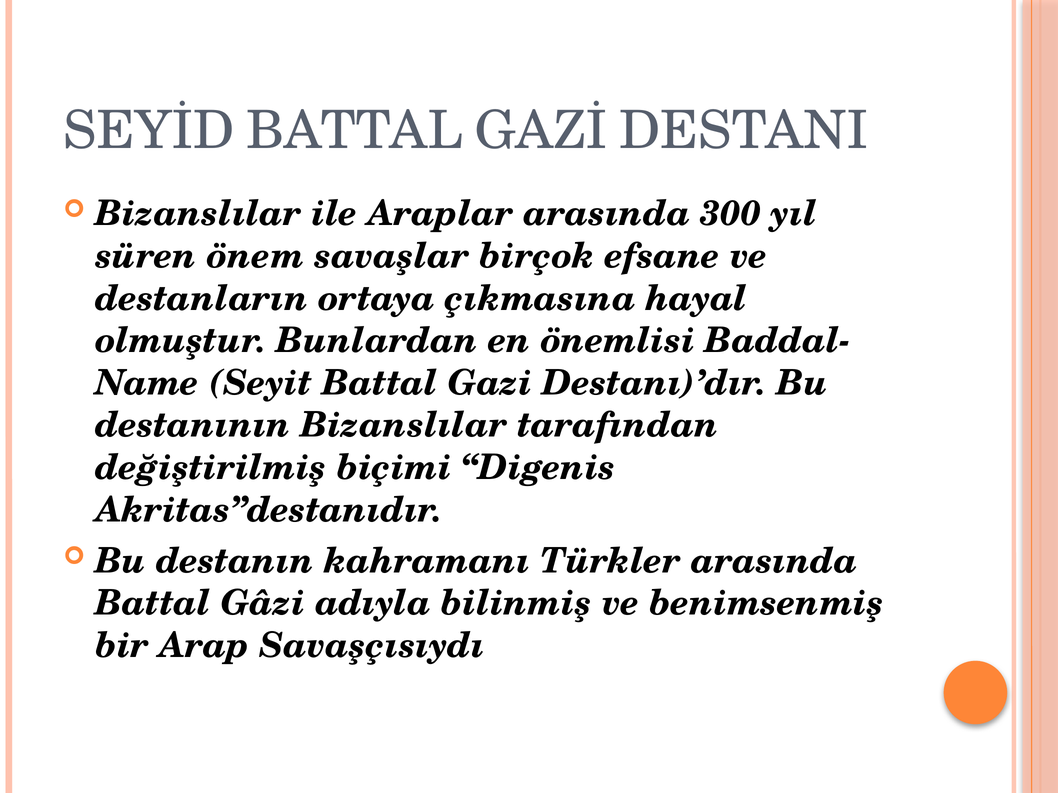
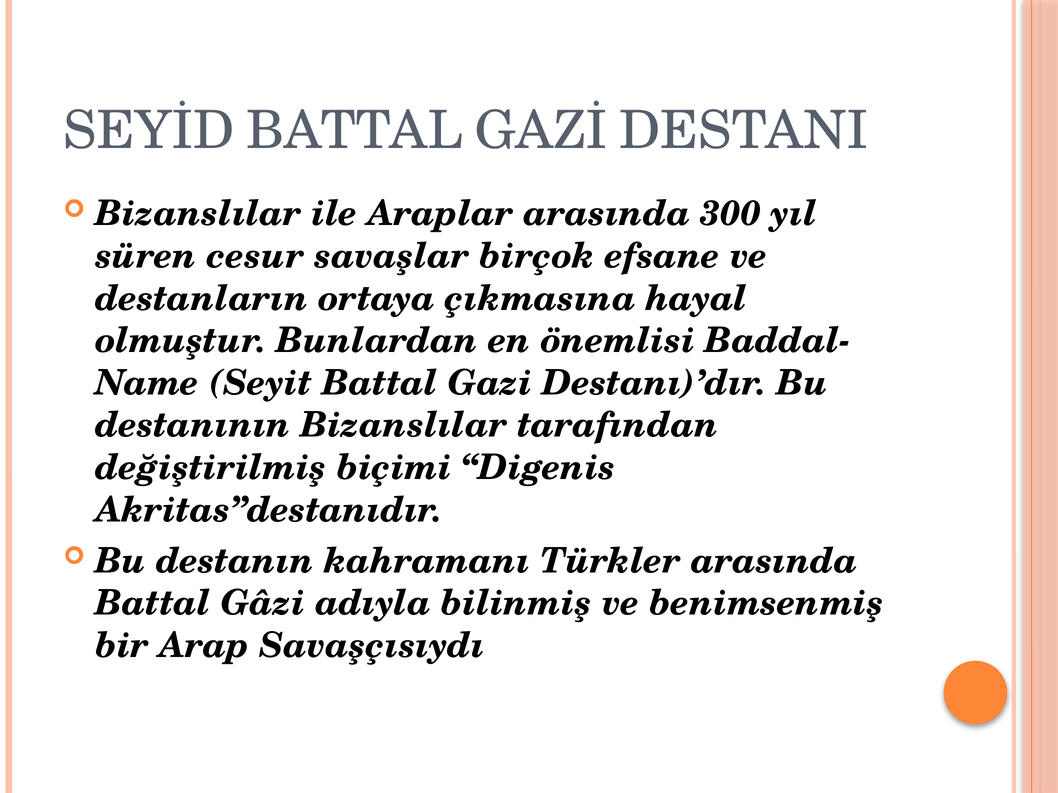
önem: önem -> cesur
